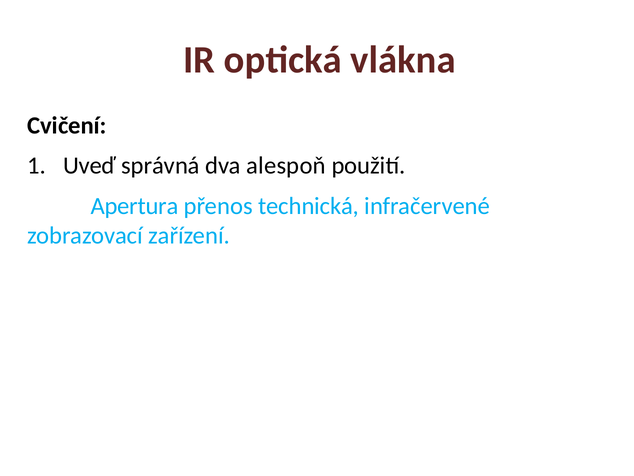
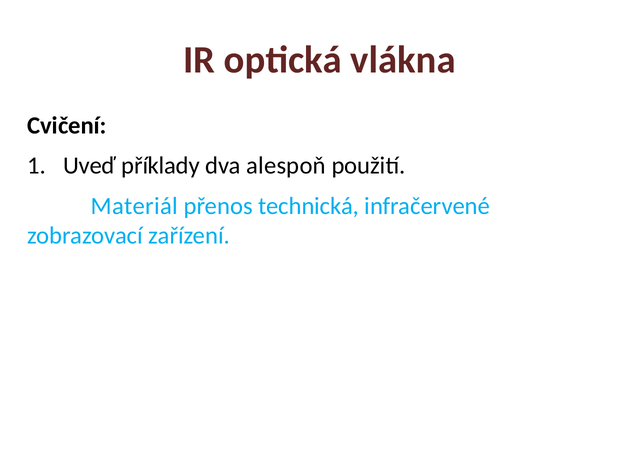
správná: správná -> příklady
Apertura: Apertura -> Materiál
